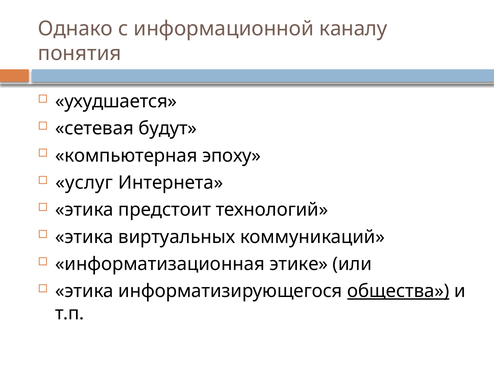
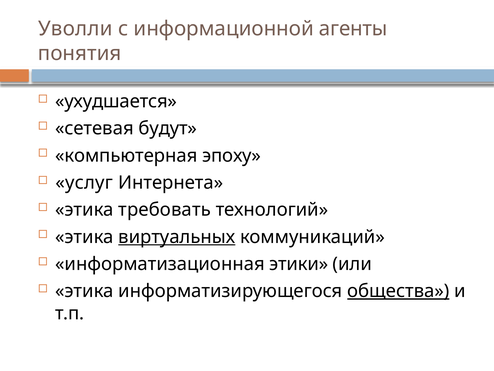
Однако: Однако -> Уволли
каналу: каналу -> агенты
предстоит: предстоит -> требовать
виртуальных underline: none -> present
этике: этике -> этики
